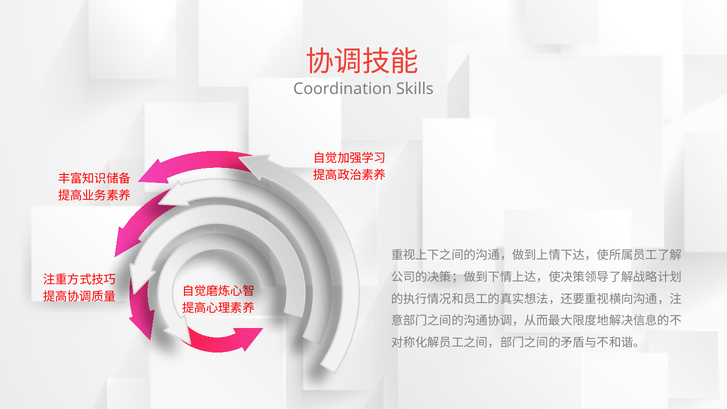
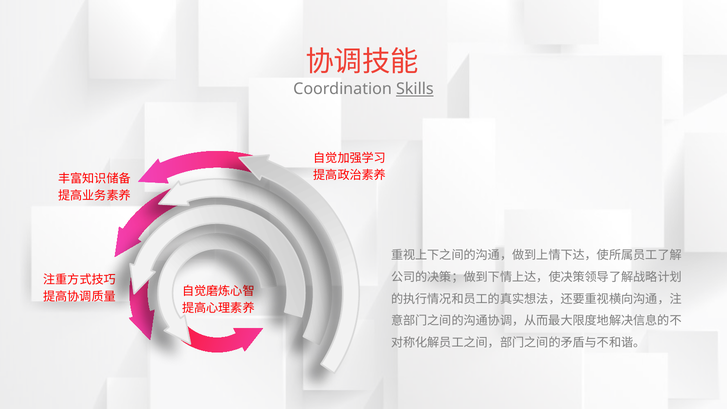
Skills underline: none -> present
